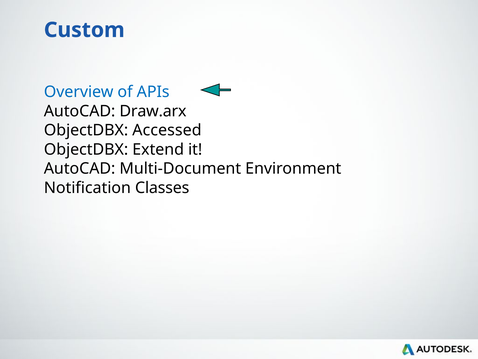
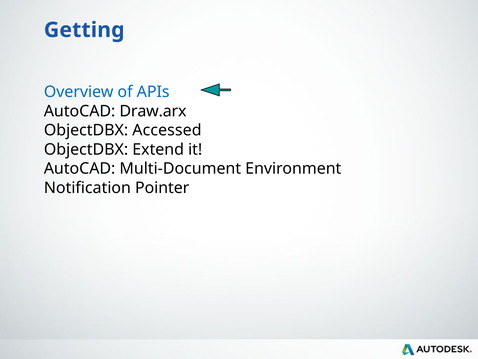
Custom: Custom -> Getting
Classes: Classes -> Pointer
